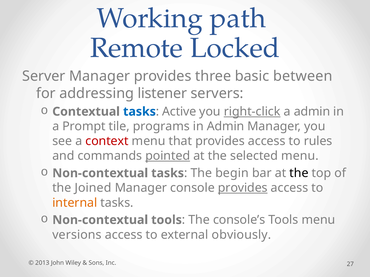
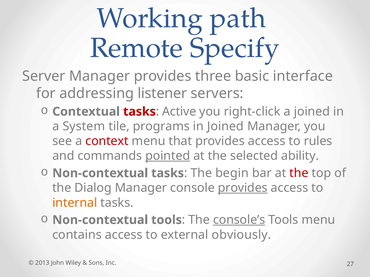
Locked: Locked -> Specify
between: between -> interface
tasks at (139, 112) colour: blue -> red
right-click underline: present -> none
a admin: admin -> joined
Prompt: Prompt -> System
in Admin: Admin -> Joined
selected menu: menu -> ability
the at (299, 173) colour: black -> red
Joined: Joined -> Dialog
console’s underline: none -> present
versions: versions -> contains
